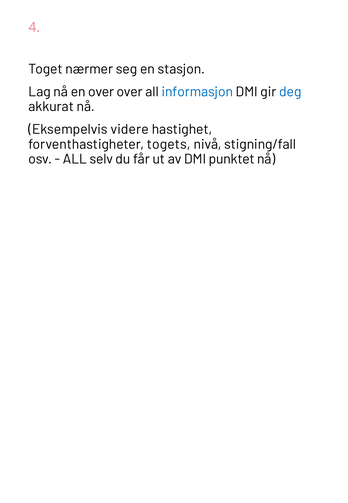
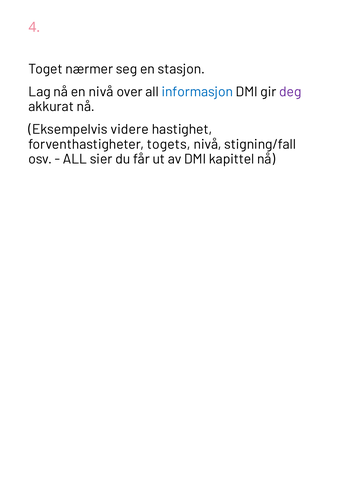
en over: over -> nivå
deg colour: blue -> purple
selv: selv -> sier
punktet: punktet -> kapittel
